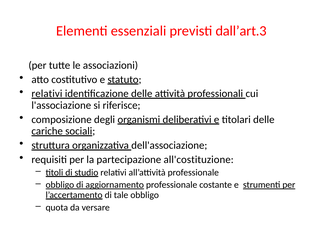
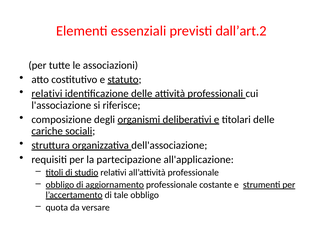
dall’art.3: dall’art.3 -> dall’art.2
all'costituzione: all'costituzione -> all'applicazione
